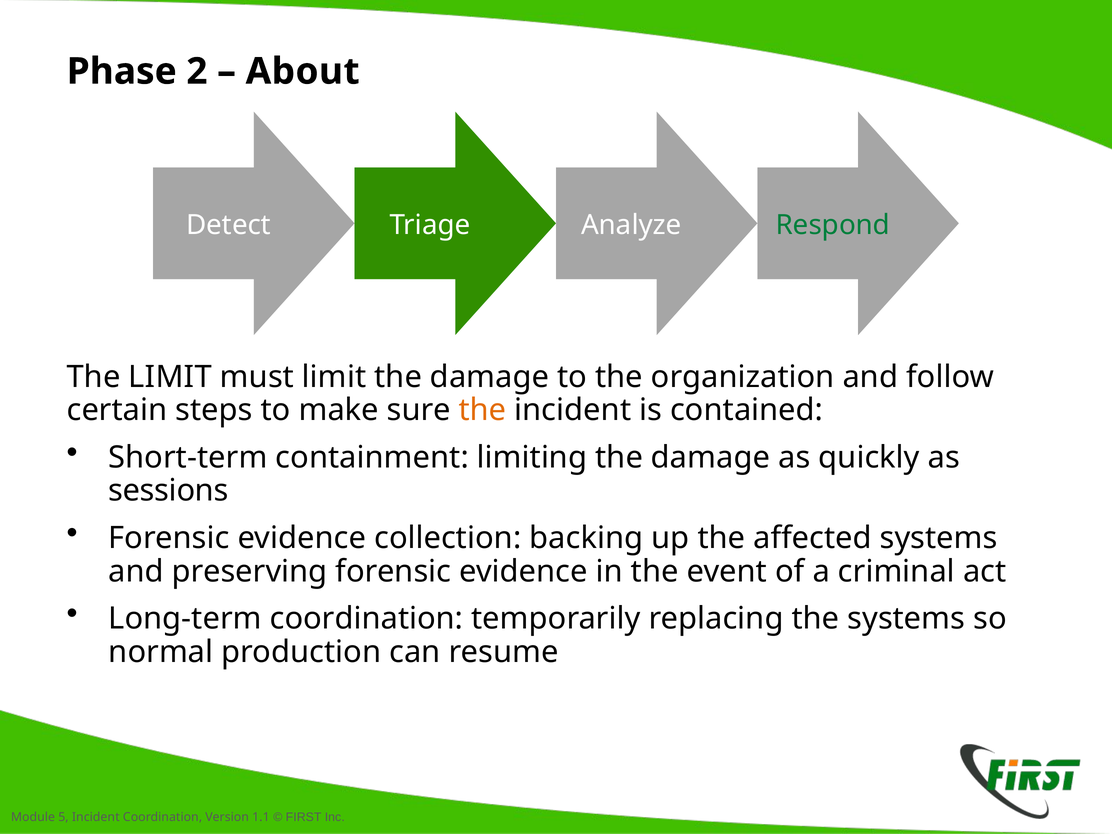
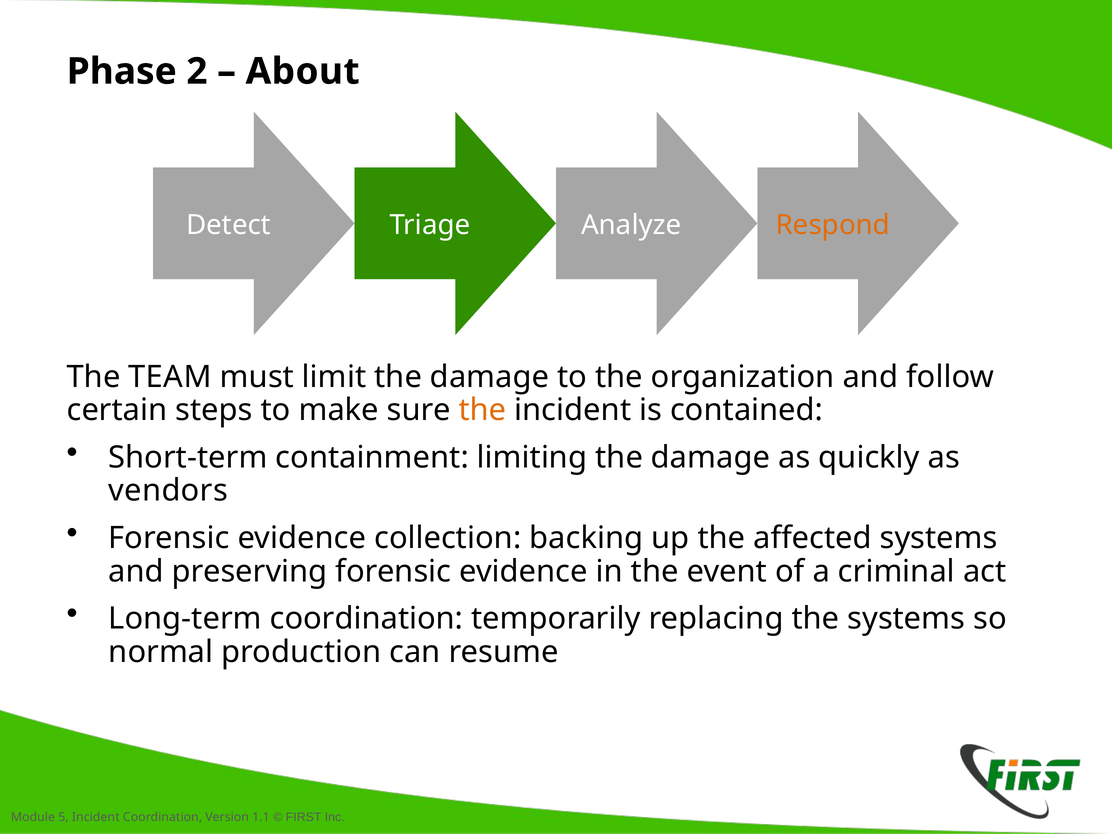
Respond colour: green -> orange
The LIMIT: LIMIT -> TEAM
sessions: sessions -> vendors
